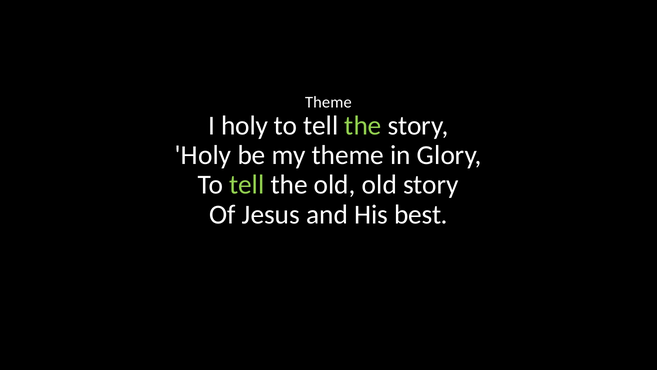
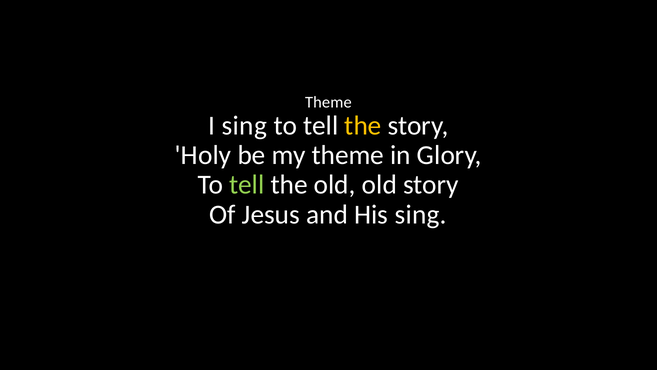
I holy: holy -> sing
the at (363, 126) colour: light green -> yellow
His best: best -> sing
